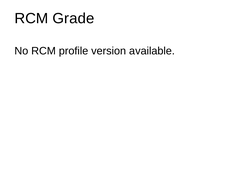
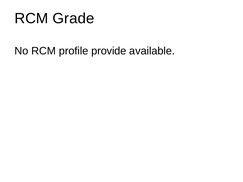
version: version -> provide
